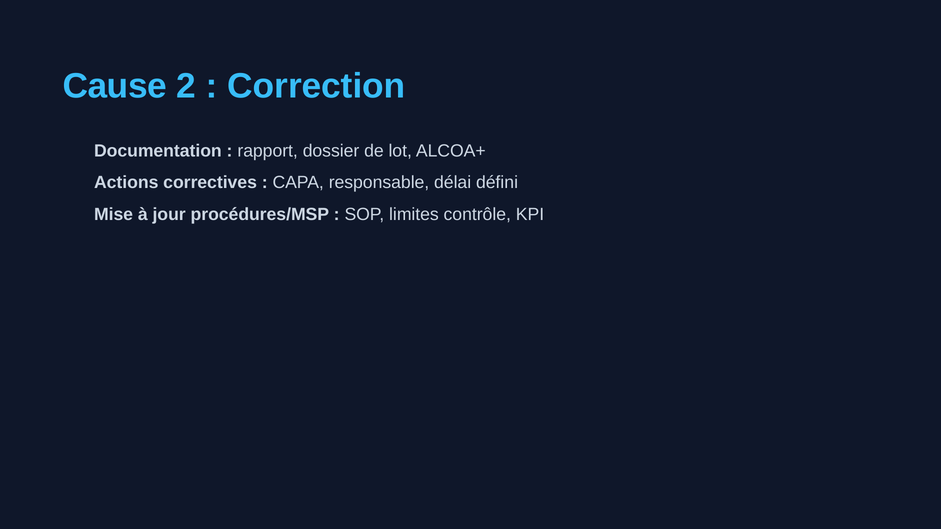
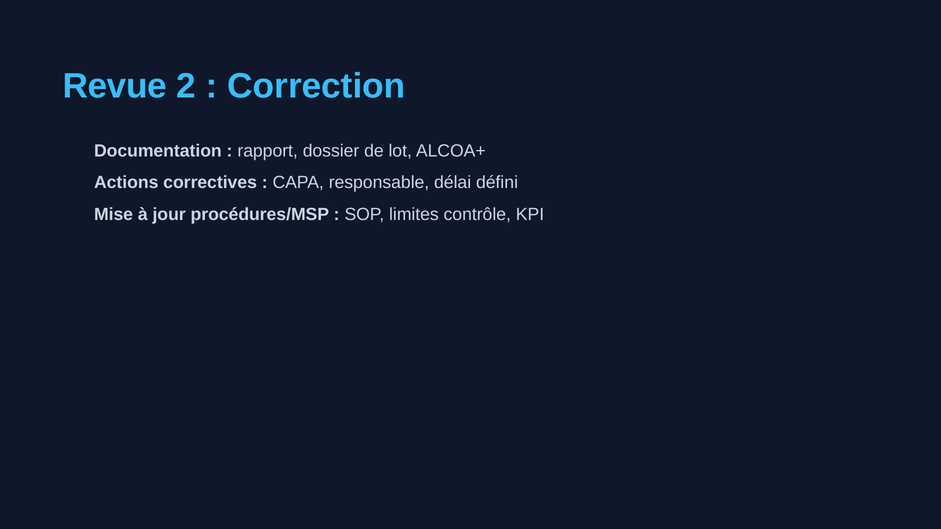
Cause: Cause -> Revue
